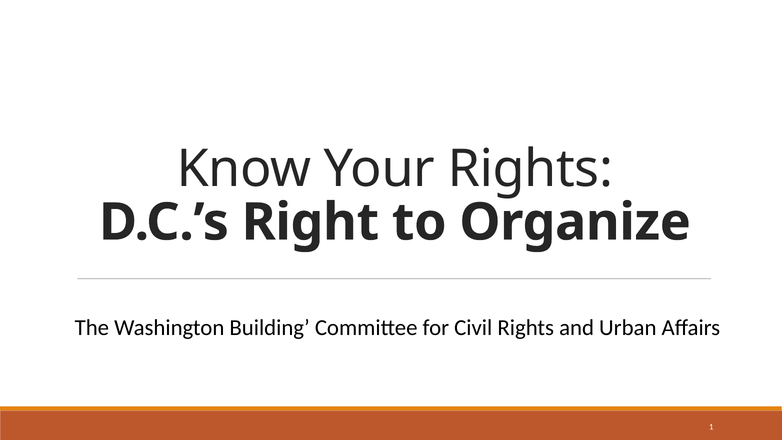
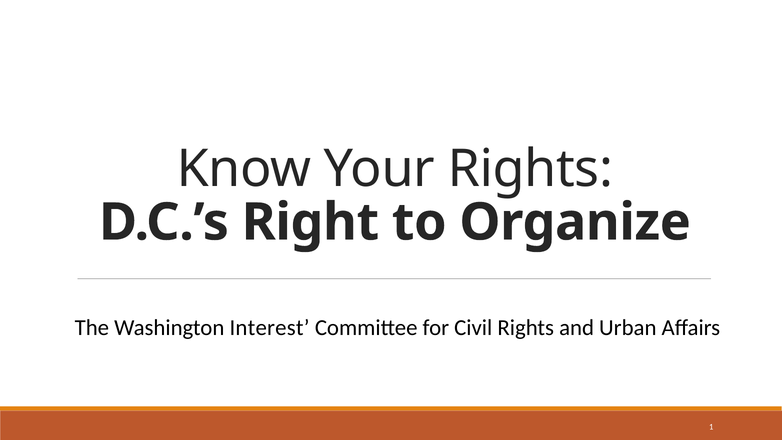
Building: Building -> Interest
